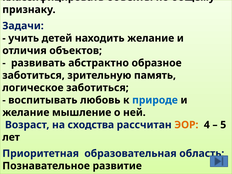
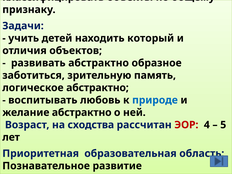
находить желание: желание -> который
логическое заботиться: заботиться -> абстрактно
желание мышление: мышление -> абстрактно
ЭОР colour: orange -> red
